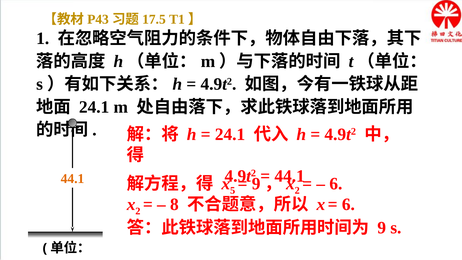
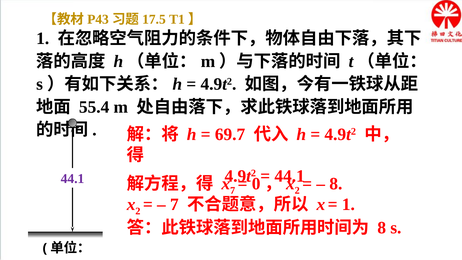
24.1 at (94, 107): 24.1 -> 55.4
24.1 at (230, 134): 24.1 -> 69.7
44.1 at (72, 179) colour: orange -> purple
5 at (233, 190): 5 -> 7
9 at (256, 184): 9 -> 0
6 at (336, 184): 6 -> 8
8 at (174, 204): 8 -> 7
6 at (348, 204): 6 -> 1
9 at (382, 228): 9 -> 8
